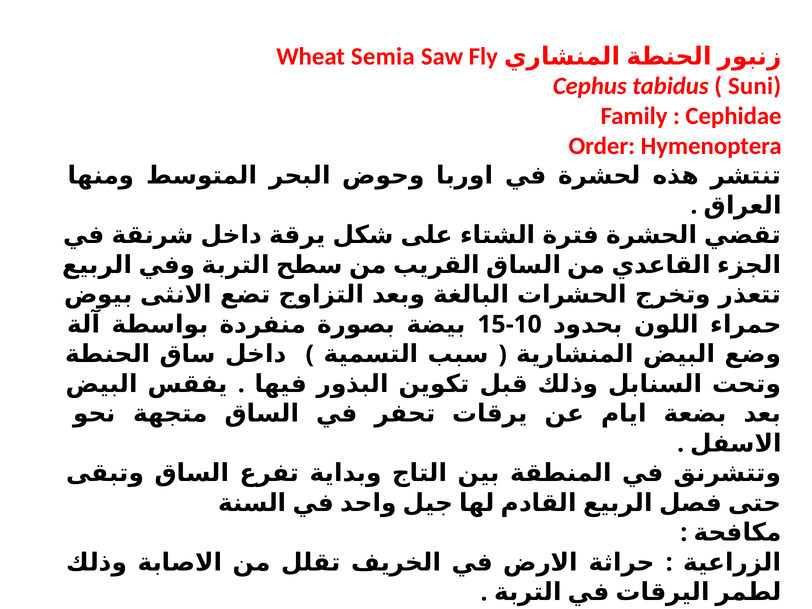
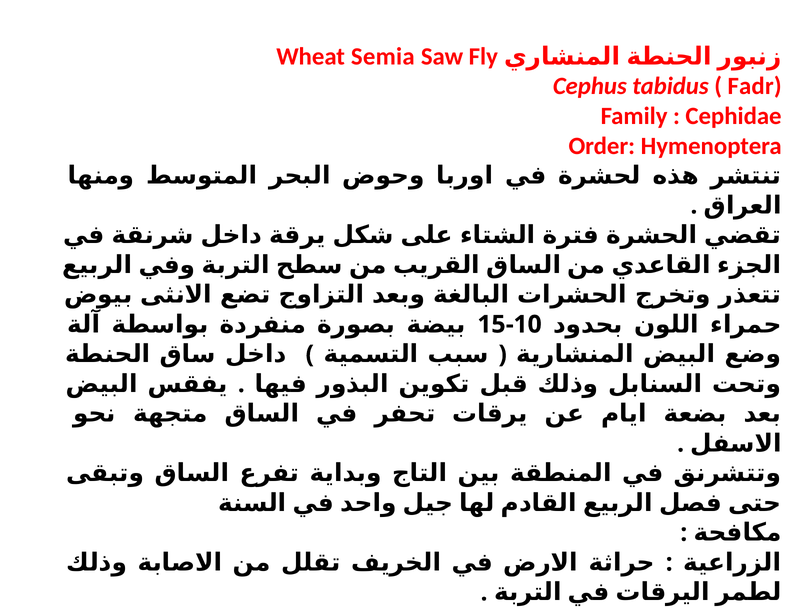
Suni: Suni -> Fadr
